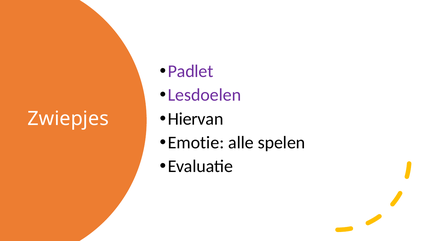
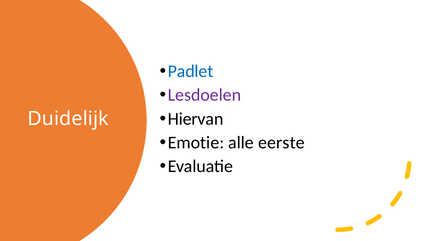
Padlet colour: purple -> blue
Zwiepjes: Zwiepjes -> Duidelijk
spelen: spelen -> eerste
